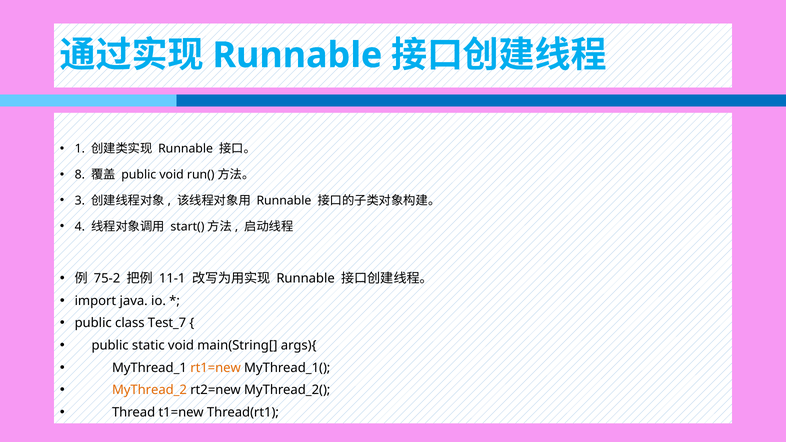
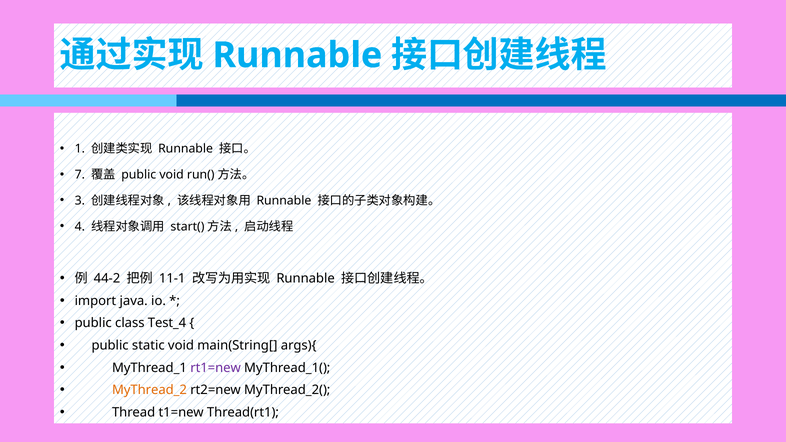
8: 8 -> 7
75-2: 75-2 -> 44-2
Test_7: Test_7 -> Test_4
rt1=new colour: orange -> purple
